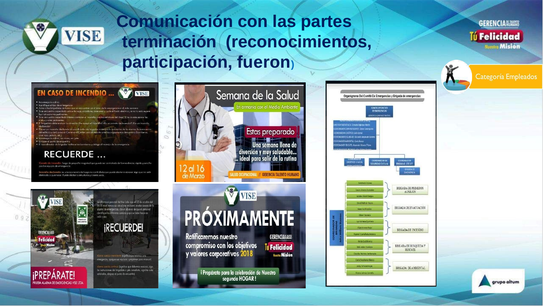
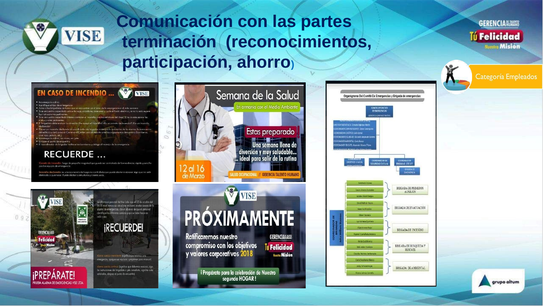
fueron: fueron -> ahorro
